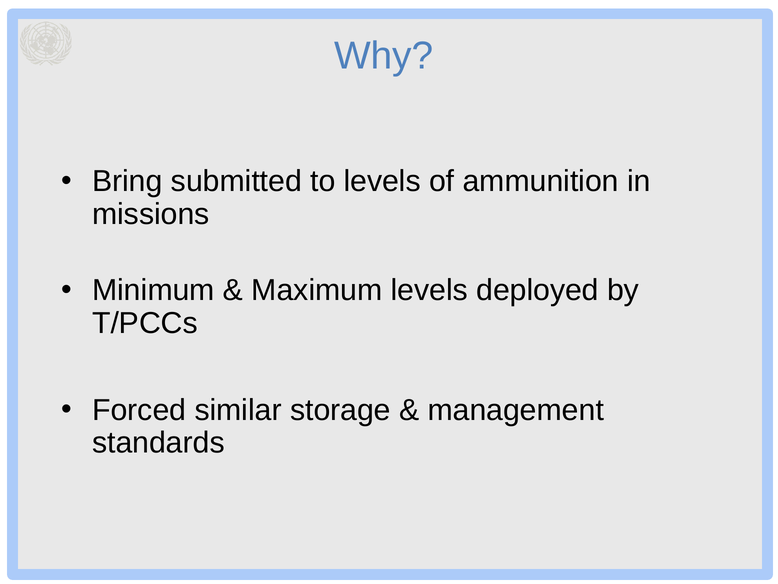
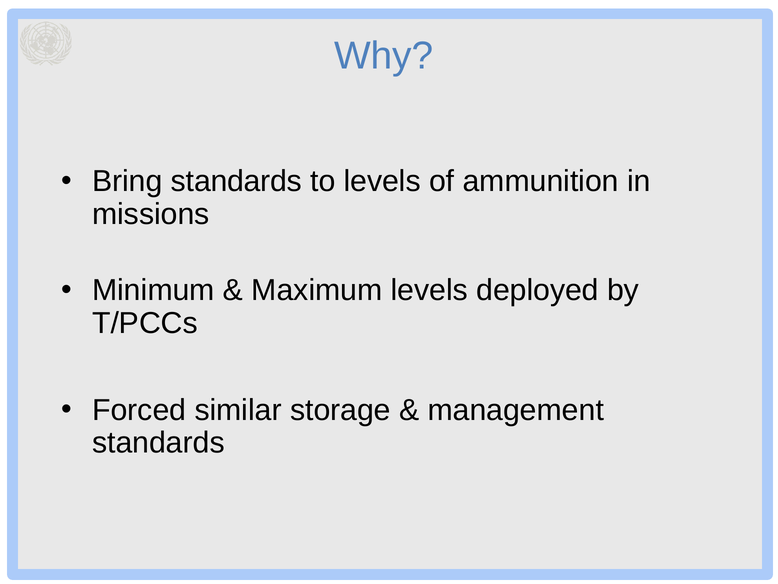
Bring submitted: submitted -> standards
